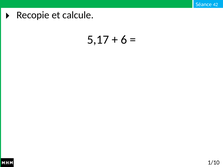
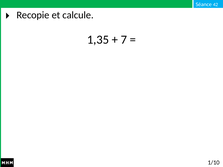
5,17: 5,17 -> 1,35
6: 6 -> 7
